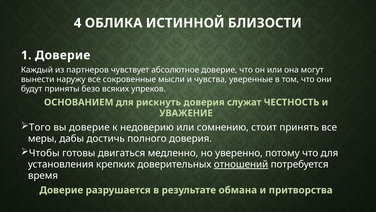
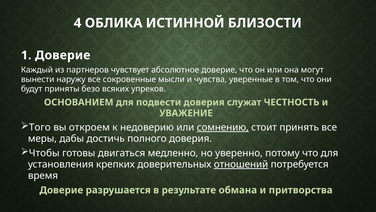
рискнуть: рискнуть -> подвести
вы доверие: доверие -> откроем
сомнению underline: none -> present
